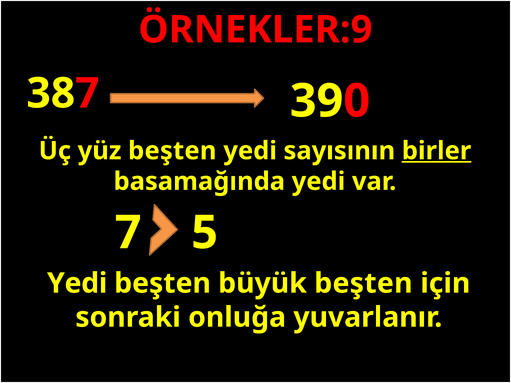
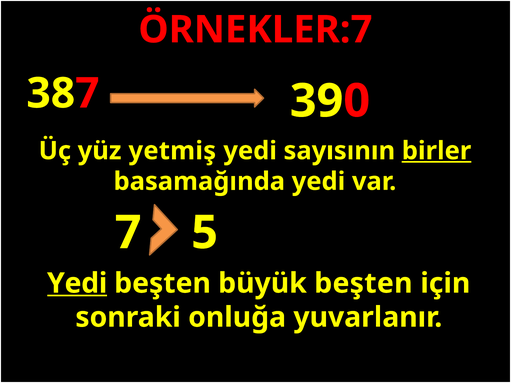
ÖRNEKLER:9: ÖRNEKLER:9 -> ÖRNEKLER:7
yüz beşten: beşten -> yetmiş
Yedi at (77, 283) underline: none -> present
